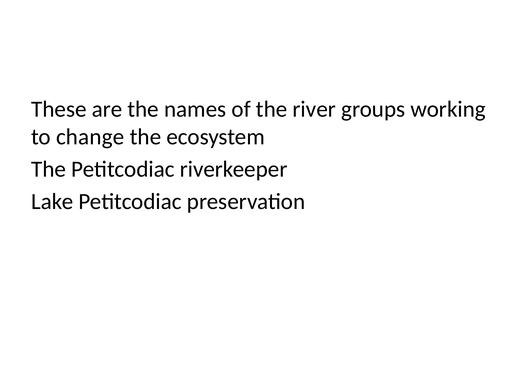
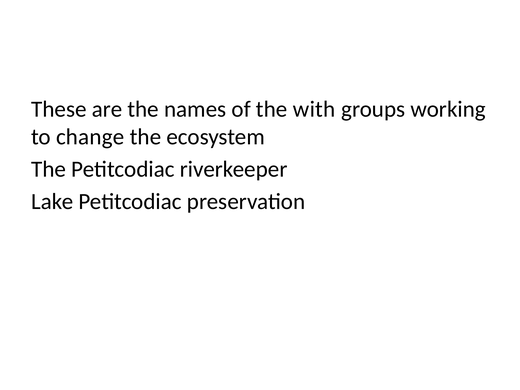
river: river -> with
